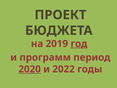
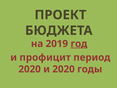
программ: программ -> профицит
2020 at (30, 69) underline: present -> none
и 2022: 2022 -> 2020
